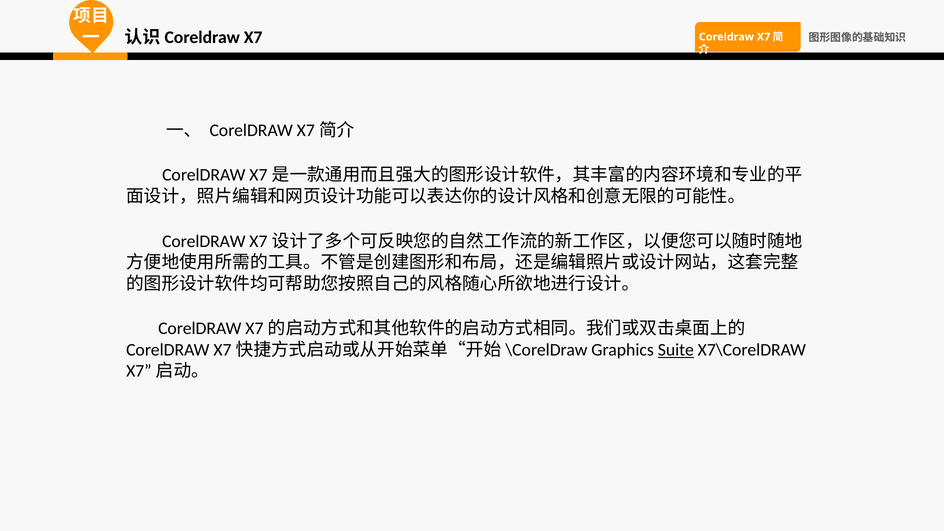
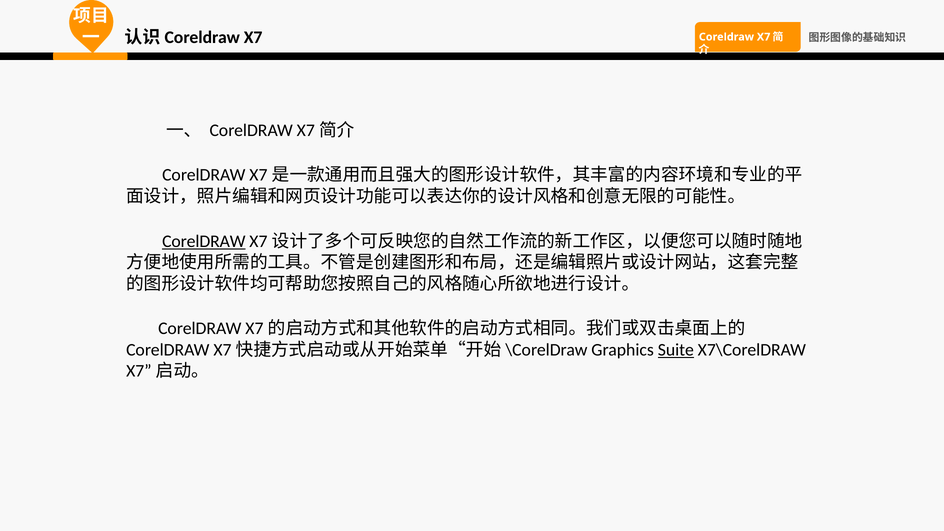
CorelDRAW at (204, 241) underline: none -> present
